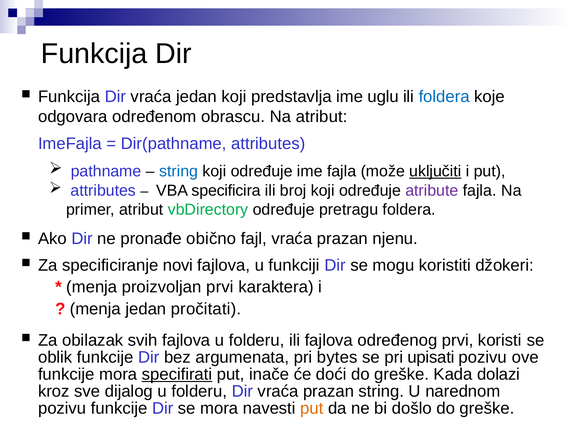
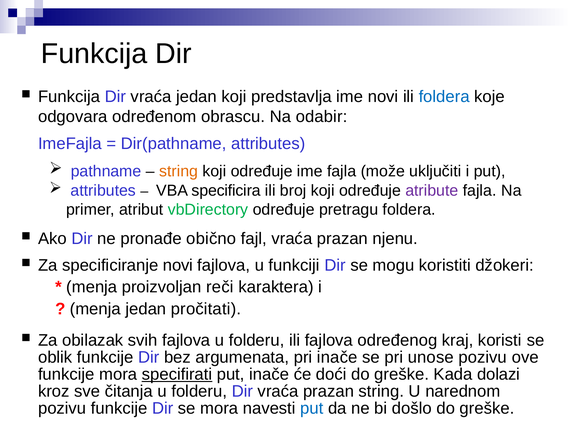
ime uglu: uglu -> novi
Na atribut: atribut -> odabir
string at (179, 171) colour: blue -> orange
uključiti underline: present -> none
proizvoljan prvi: prvi -> reči
određenog prvi: prvi -> kraj
pri bytes: bytes -> inače
upisati: upisati -> unose
dijalog: dijalog -> čitanja
put at (312, 408) colour: orange -> blue
